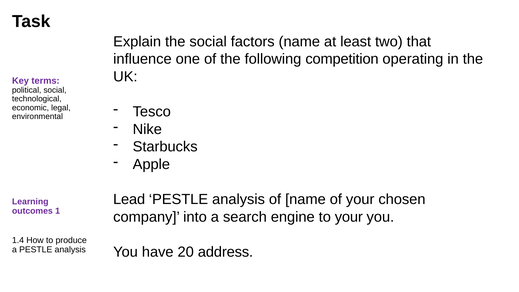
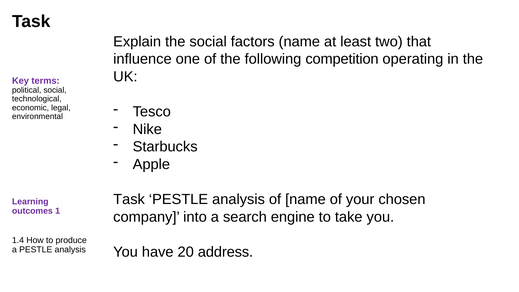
Lead at (129, 199): Lead -> Task
to your: your -> take
